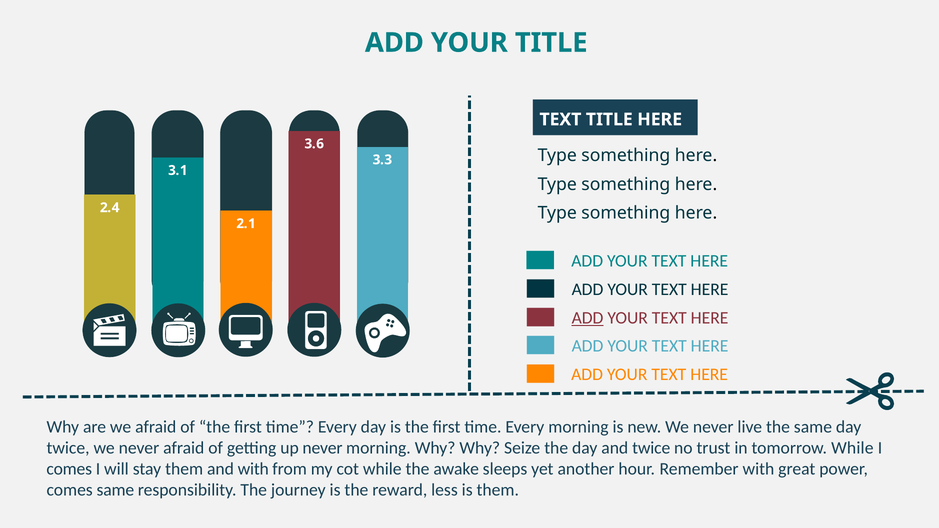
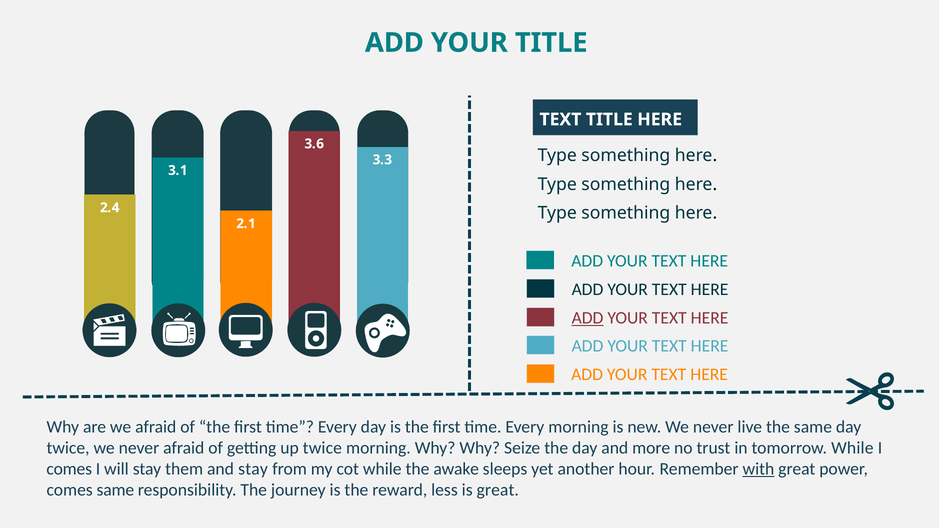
up never: never -> twice
and twice: twice -> more
and with: with -> stay
with at (758, 469) underline: none -> present
is them: them -> great
